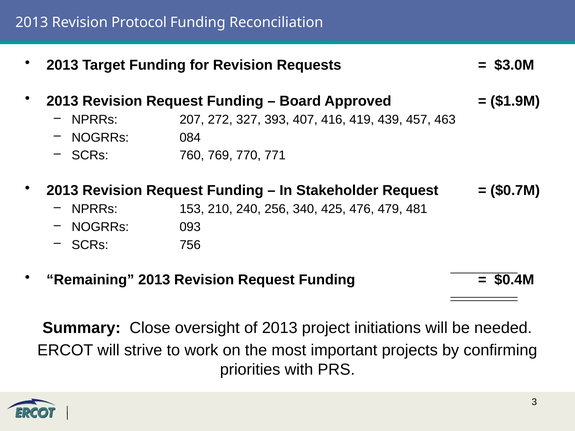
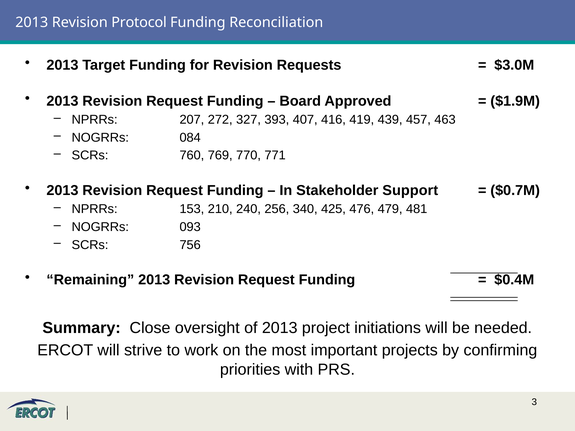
Stakeholder Request: Request -> Support
